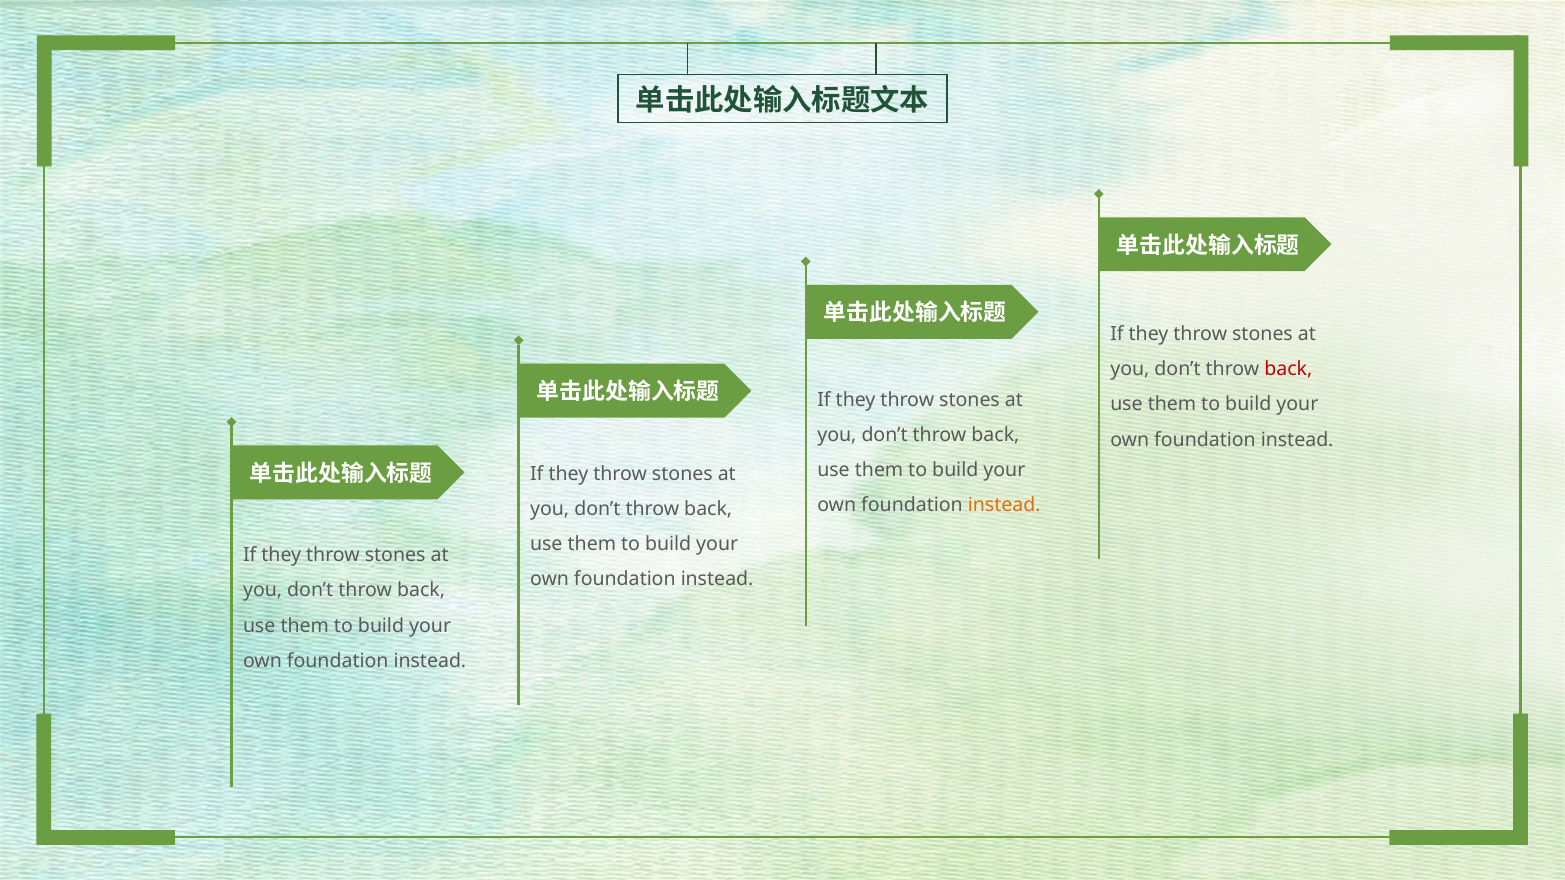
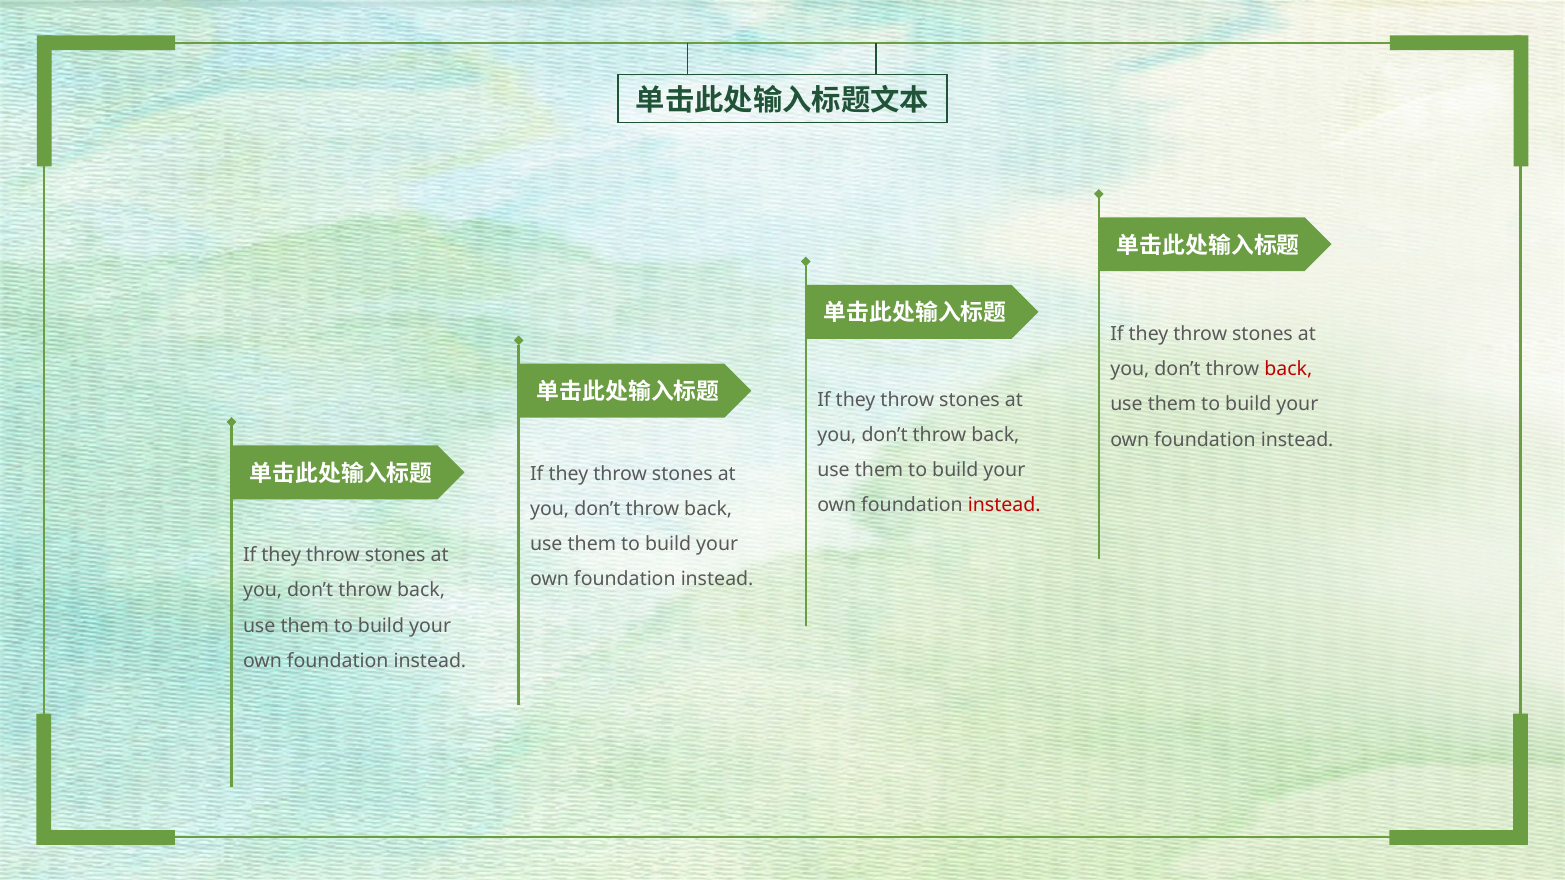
instead at (1004, 505) colour: orange -> red
